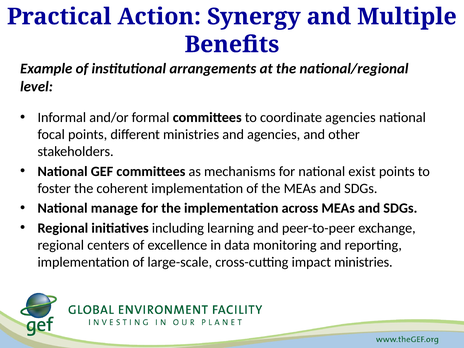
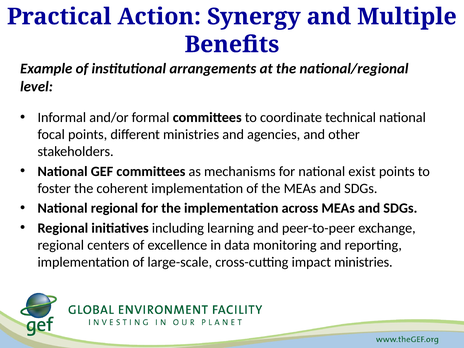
coordinate agencies: agencies -> technical
National manage: manage -> regional
